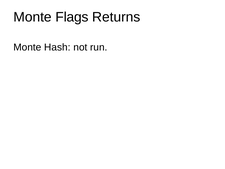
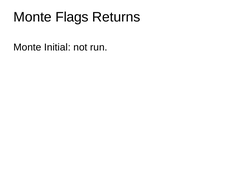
Hash: Hash -> Initial
